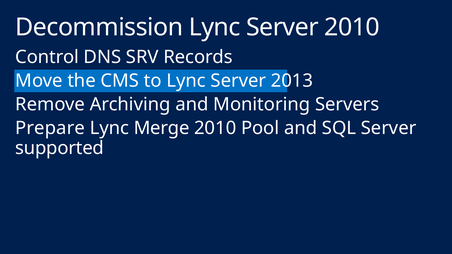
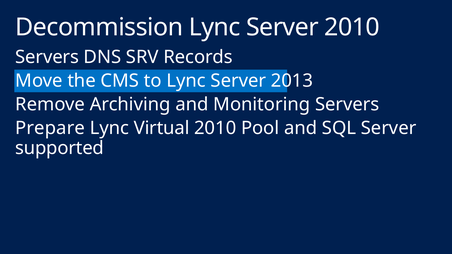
Control at (47, 57): Control -> Servers
Merge: Merge -> Virtual
